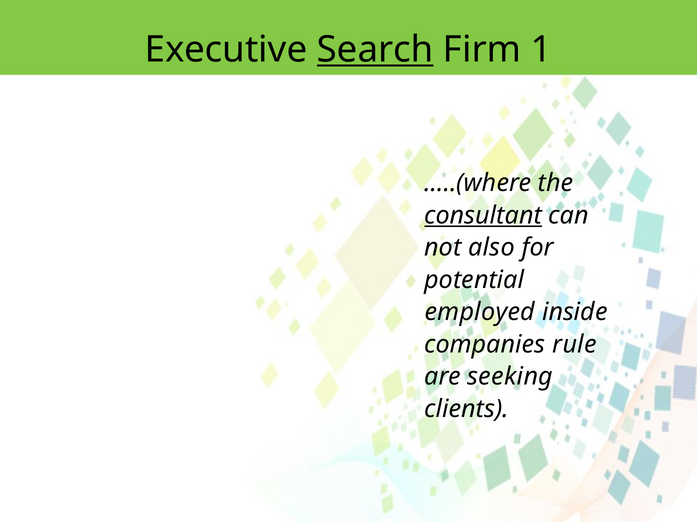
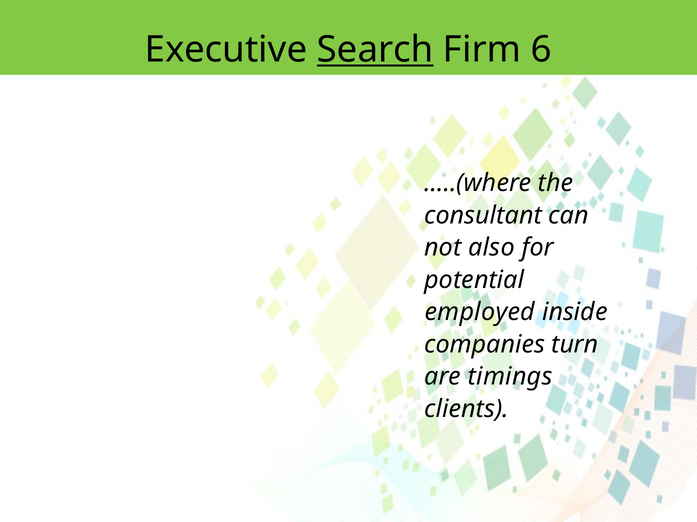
1: 1 -> 6
consultant underline: present -> none
rule: rule -> turn
seeking: seeking -> timings
